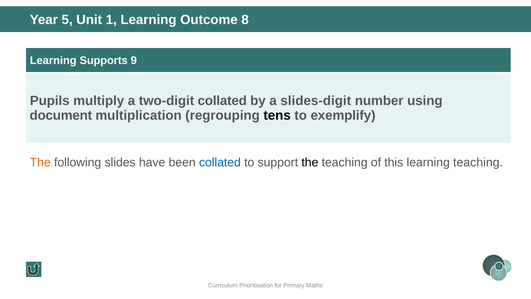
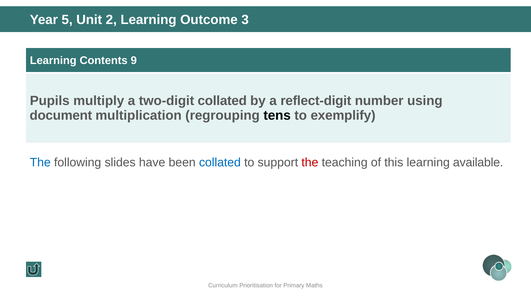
1: 1 -> 2
8: 8 -> 3
Supports: Supports -> Contents
slides-digit: slides-digit -> reflect-digit
The at (40, 162) colour: orange -> blue
the at (310, 162) colour: black -> red
learning teaching: teaching -> available
